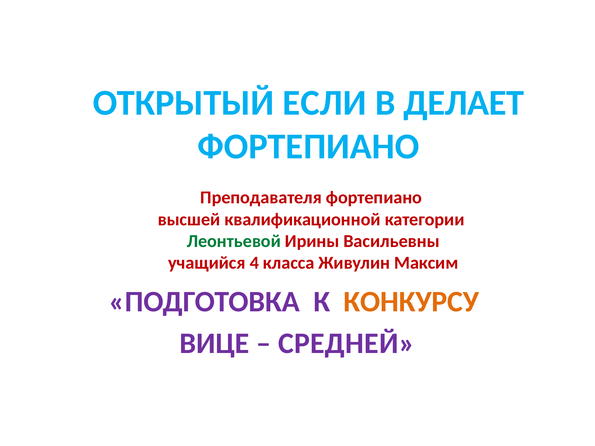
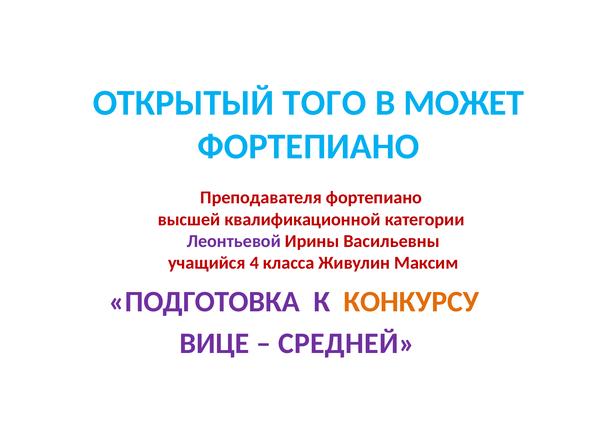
ЕСЛИ: ЕСЛИ -> ТОГО
ДЕЛАЕТ: ДЕЛАЕТ -> МОЖЕТ
Леонтьевой colour: green -> purple
